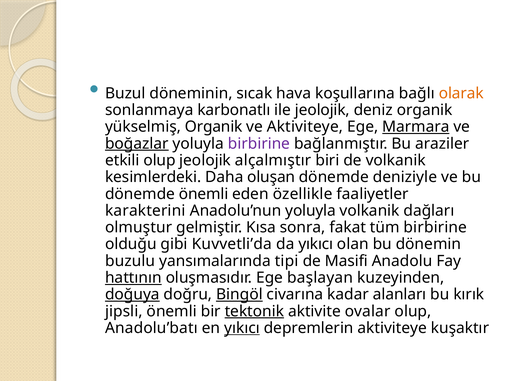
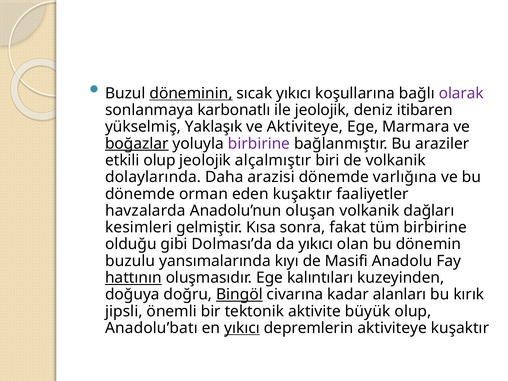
döneminin underline: none -> present
sıcak hava: hava -> yıkıcı
olarak colour: orange -> purple
deniz organik: organik -> itibaren
yükselmiş Organik: Organik -> Yaklaşık
Marmara underline: present -> none
kesimlerdeki: kesimlerdeki -> dolaylarında
oluşan: oluşan -> arazisi
deniziyle: deniziyle -> varlığına
dönemde önemli: önemli -> orman
eden özellikle: özellikle -> kuşaktır
karakterini: karakterini -> havzalarda
Anadolu’nun yoluyla: yoluyla -> oluşan
olmuştur: olmuştur -> kesimleri
Kuvvetli’da: Kuvvetli’da -> Dolması’da
tipi: tipi -> kıyı
başlayan: başlayan -> kalıntıları
doğuya underline: present -> none
tektonik underline: present -> none
ovalar: ovalar -> büyük
